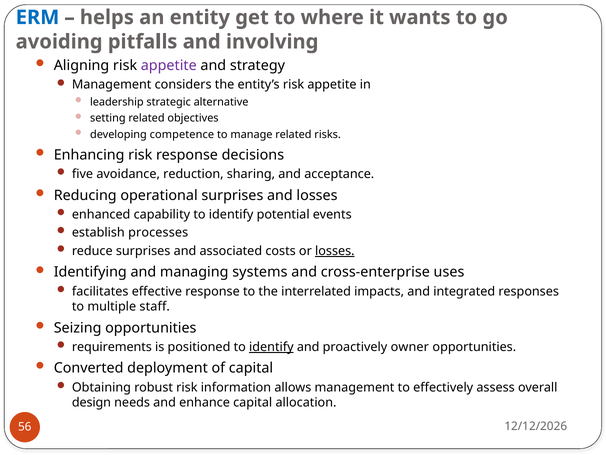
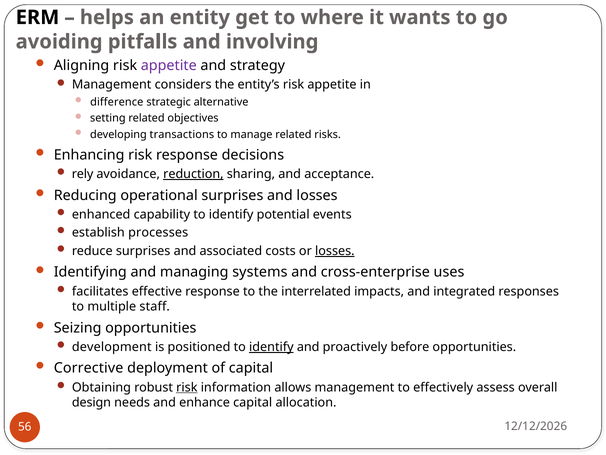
ERM colour: blue -> black
leadership: leadership -> difference
competence: competence -> transactions
five: five -> rely
reduction underline: none -> present
requirements: requirements -> development
owner: owner -> before
Converted: Converted -> Corrective
risk at (187, 387) underline: none -> present
